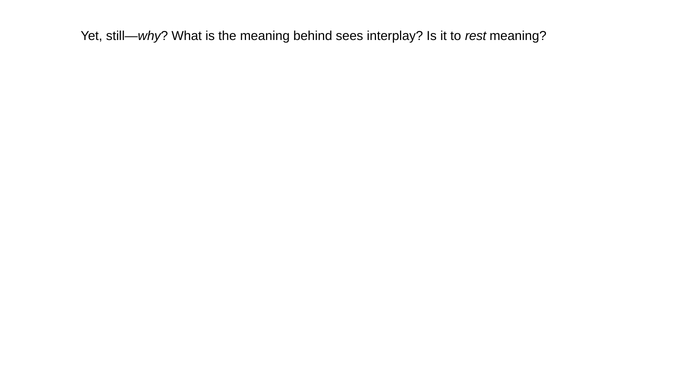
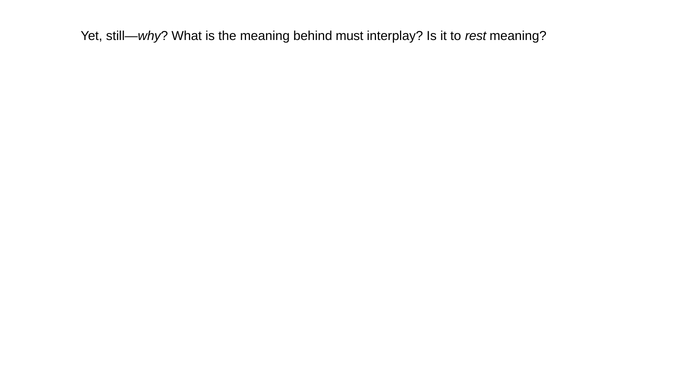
sees: sees -> must
